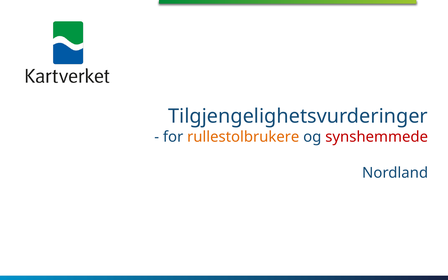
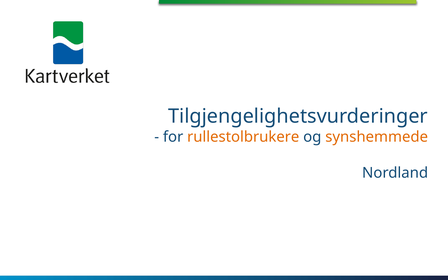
synshemmede colour: red -> orange
